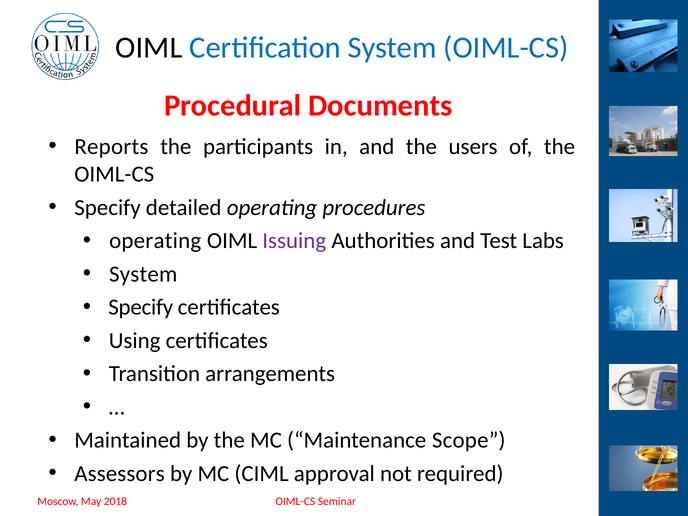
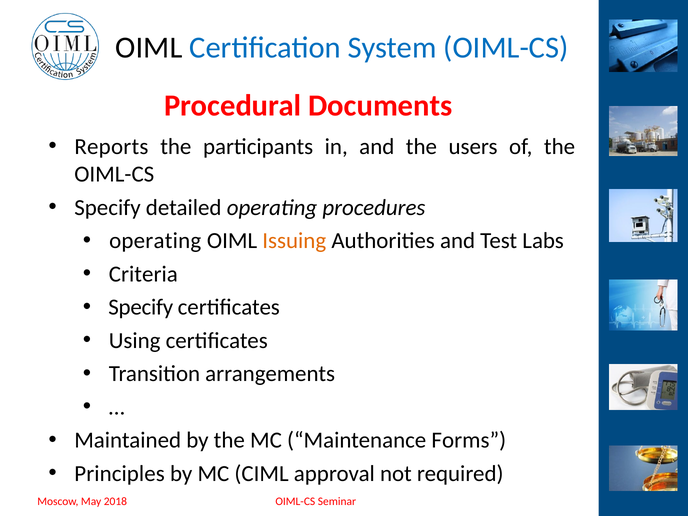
Issuing colour: purple -> orange
System at (143, 274): System -> Criteria
Scope: Scope -> Forms
Assessors: Assessors -> Principles
